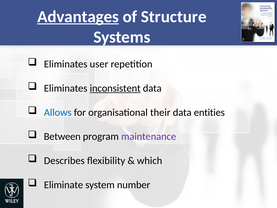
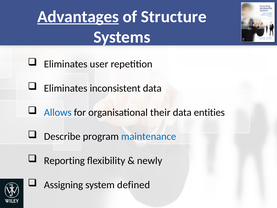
inconsistent underline: present -> none
Between: Between -> Describe
maintenance colour: purple -> blue
Describes: Describes -> Reporting
which: which -> newly
Eliminate: Eliminate -> Assigning
number: number -> defined
